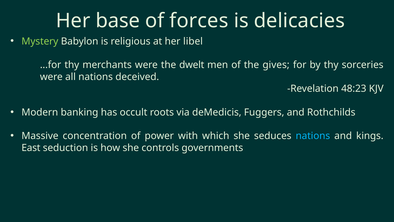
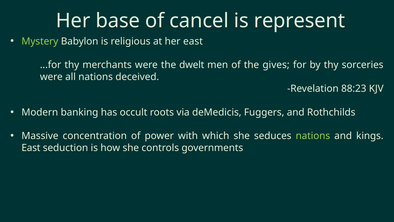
forces: forces -> cancel
delicacies: delicacies -> represent
her libel: libel -> east
48:23: 48:23 -> 88:23
nations at (313, 136) colour: light blue -> light green
